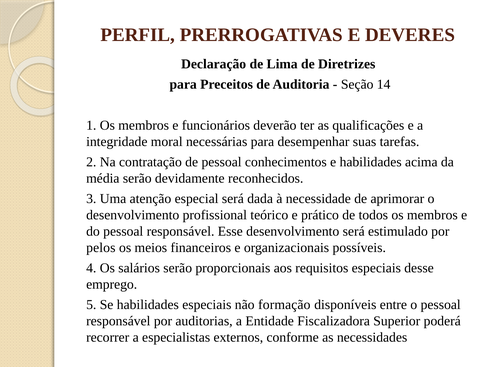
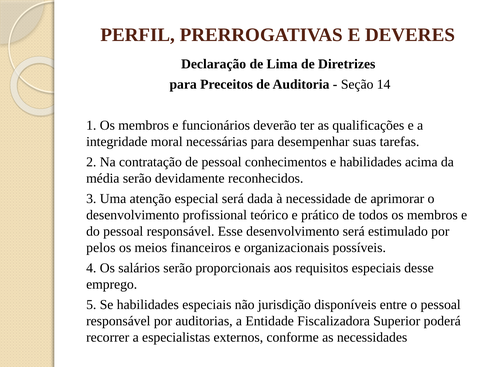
formação: formação -> jurisdição
